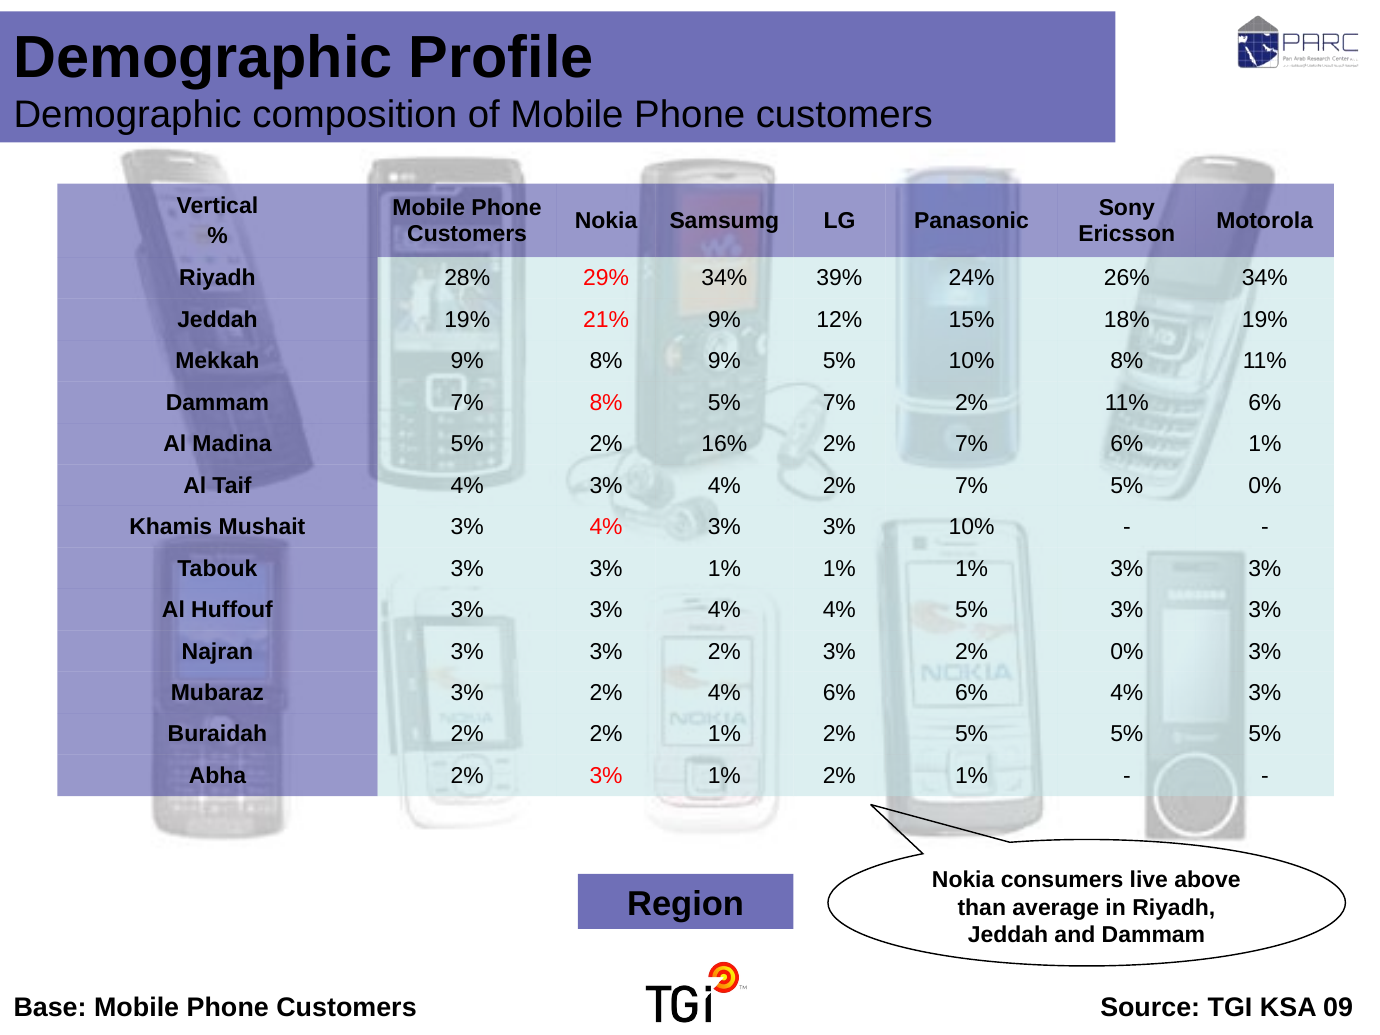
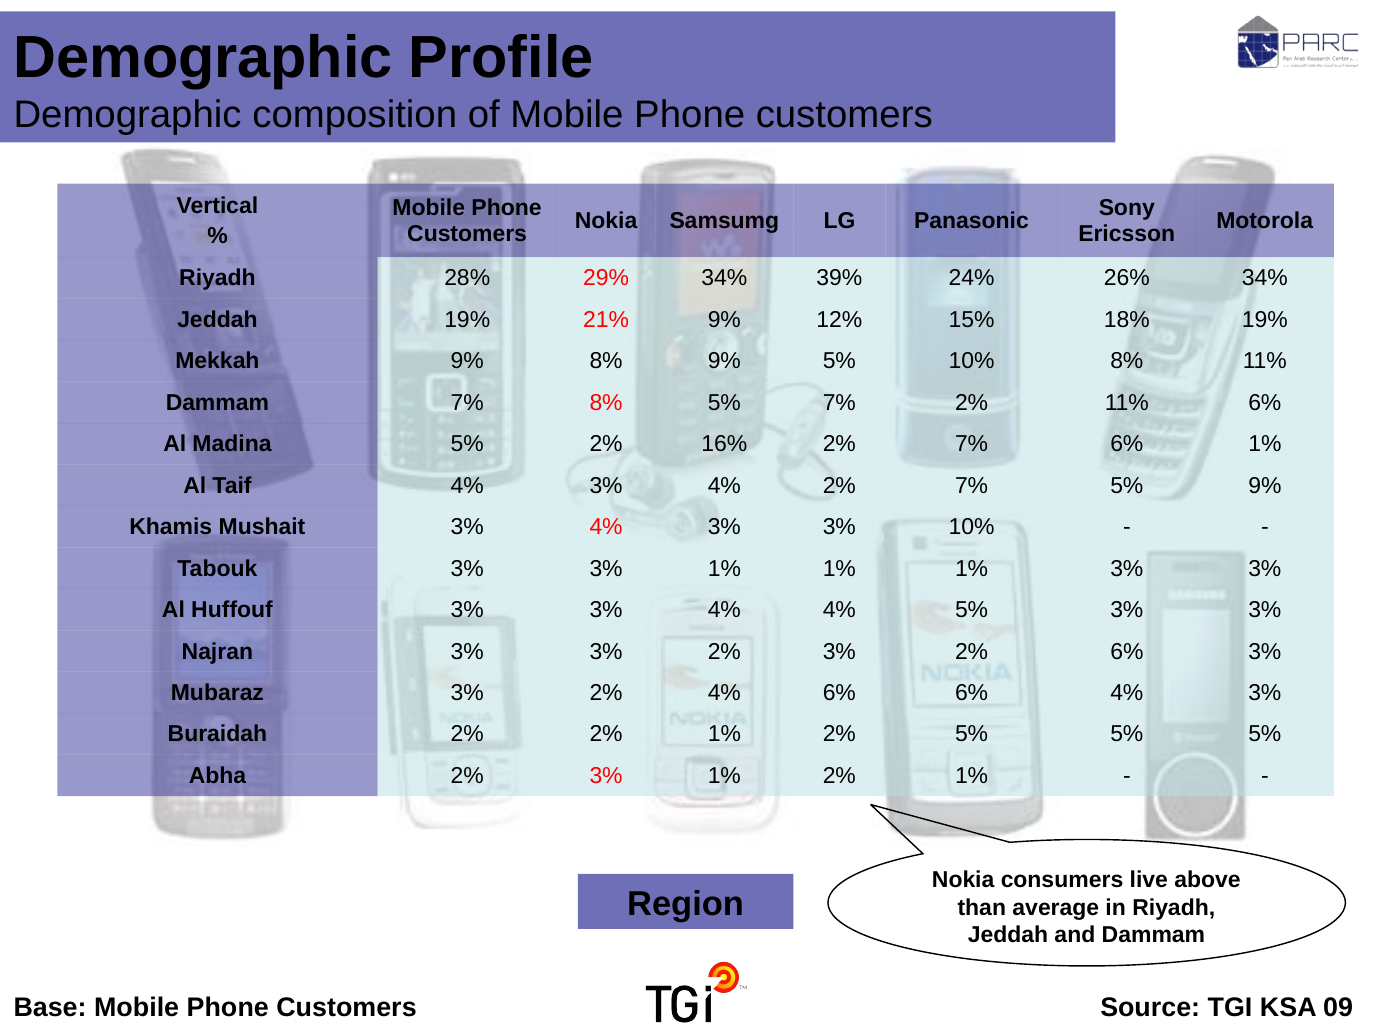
5% 0%: 0% -> 9%
2% 0%: 0% -> 6%
